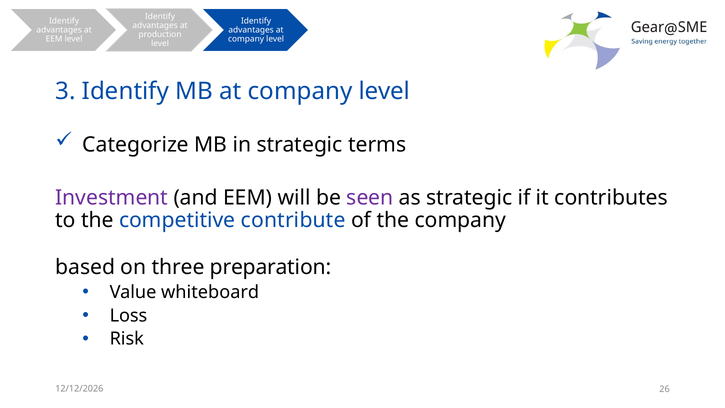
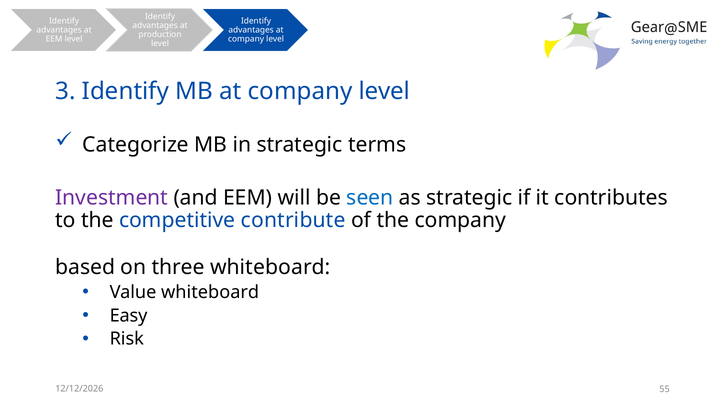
seen colour: purple -> blue
three preparation: preparation -> whiteboard
Loss: Loss -> Easy
26: 26 -> 55
